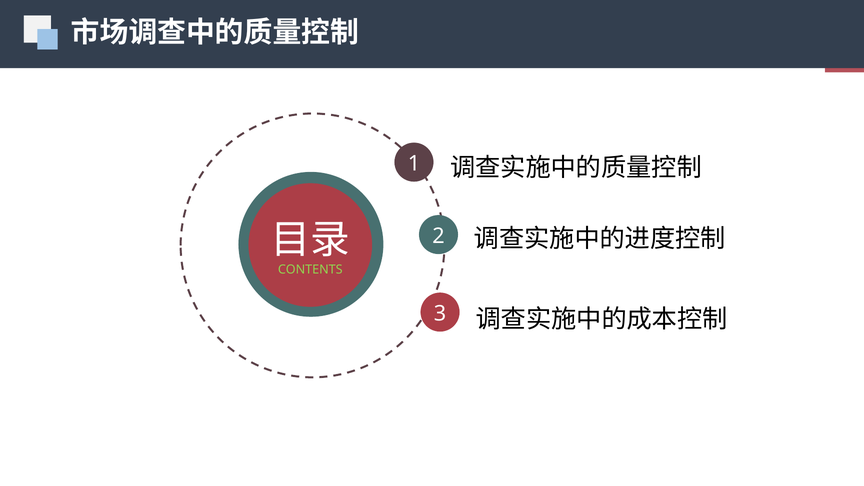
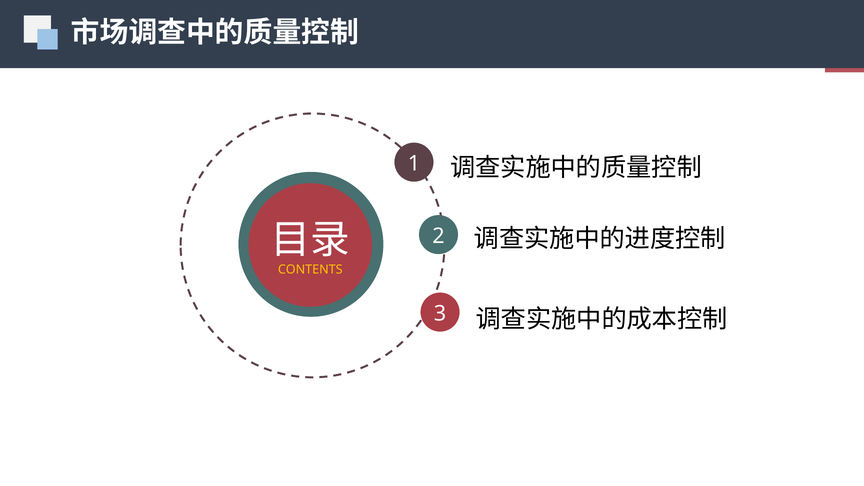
CONTENTS colour: light green -> yellow
